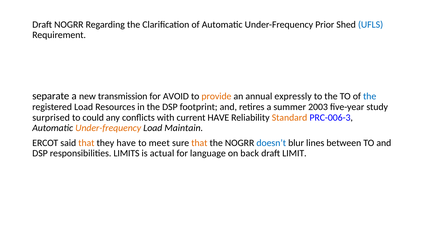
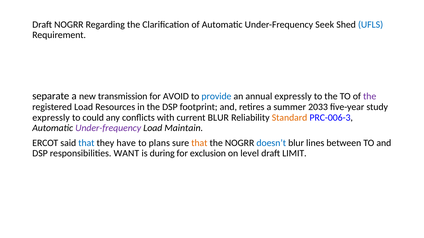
Prior: Prior -> Seek
provide colour: orange -> blue
the at (370, 97) colour: blue -> purple
2003: 2003 -> 2033
surprised at (51, 118): surprised -> expressly
current HAVE: HAVE -> BLUR
Under-frequency at (108, 128) colour: orange -> purple
that at (86, 143) colour: orange -> blue
meet: meet -> plans
LIMITS: LIMITS -> WANT
actual: actual -> during
language: language -> exclusion
back: back -> level
